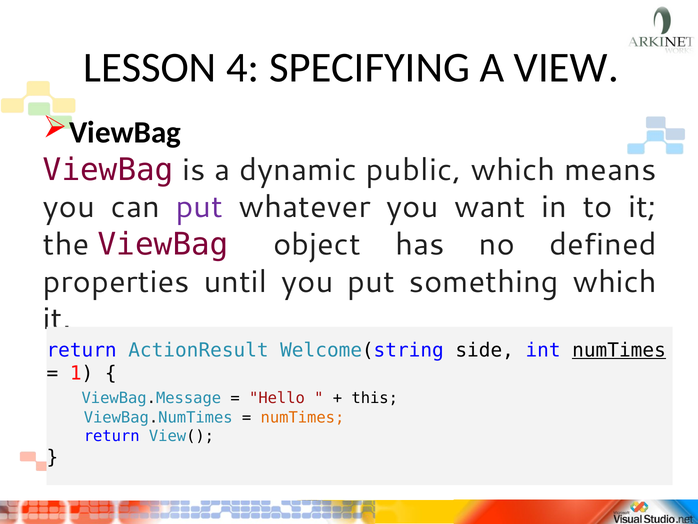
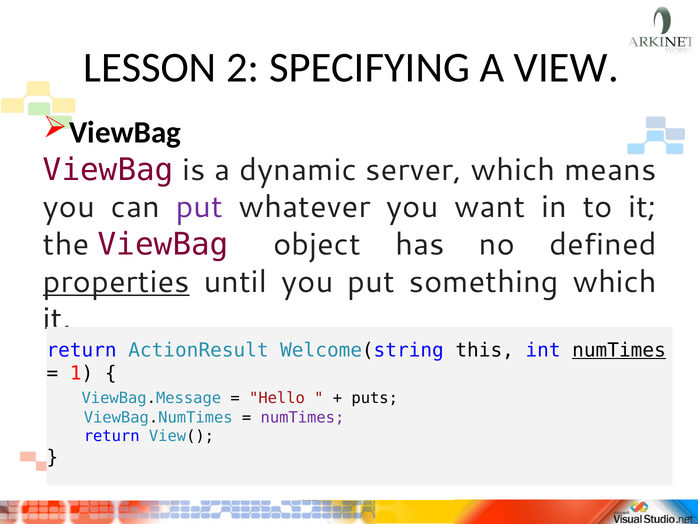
4: 4 -> 2
public: public -> server
properties underline: none -> present
side: side -> this
this: this -> puts
numTimes at (302, 417) colour: orange -> purple
